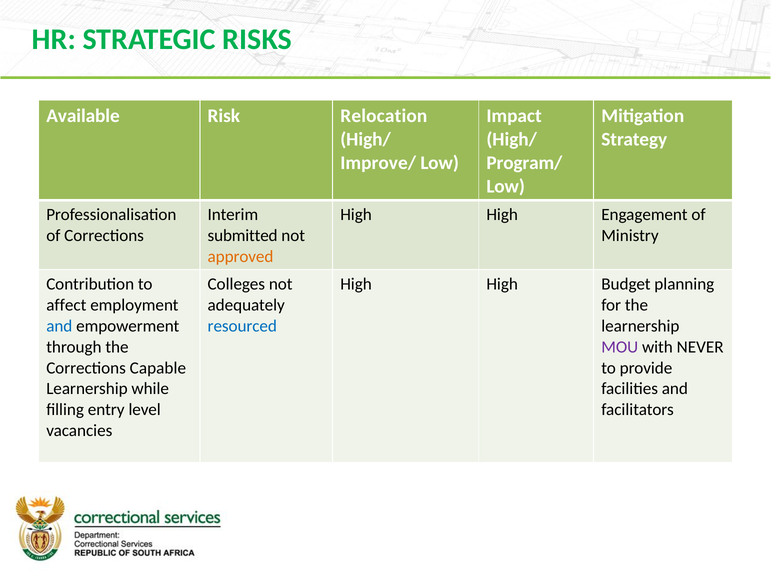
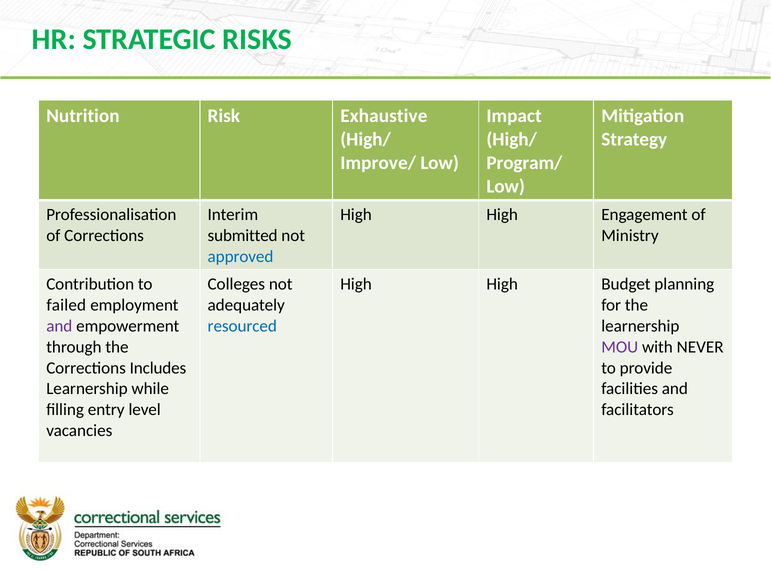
Available: Available -> Nutrition
Relocation: Relocation -> Exhaustive
approved colour: orange -> blue
affect: affect -> failed
and at (59, 326) colour: blue -> purple
Capable: Capable -> Includes
